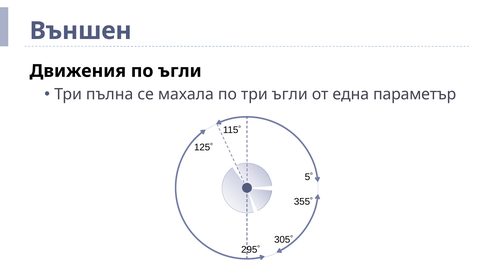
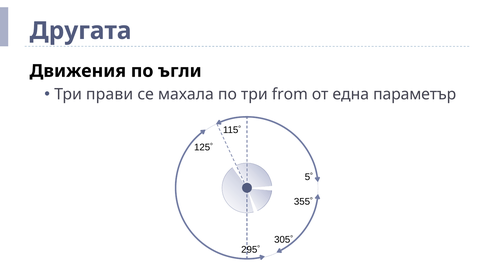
Външен: Външен -> Другата
пълна: пълна -> прави
три ъгли: ъгли -> from
